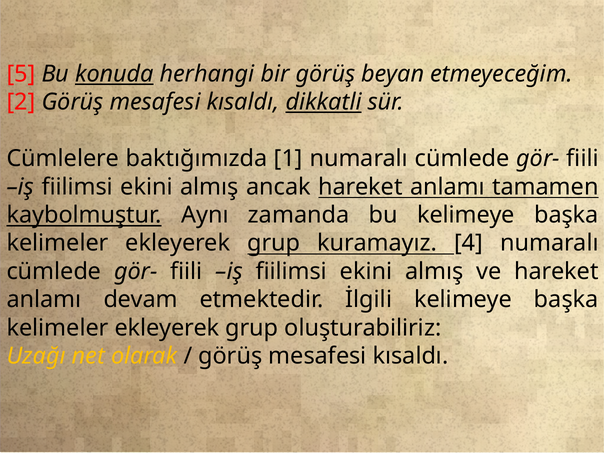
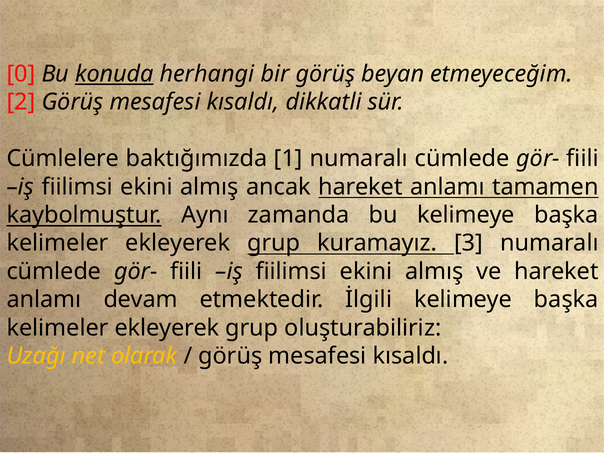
5: 5 -> 0
dikkatli underline: present -> none
4: 4 -> 3
